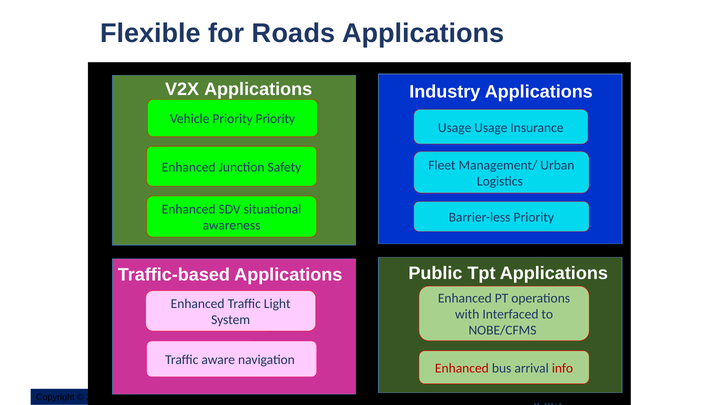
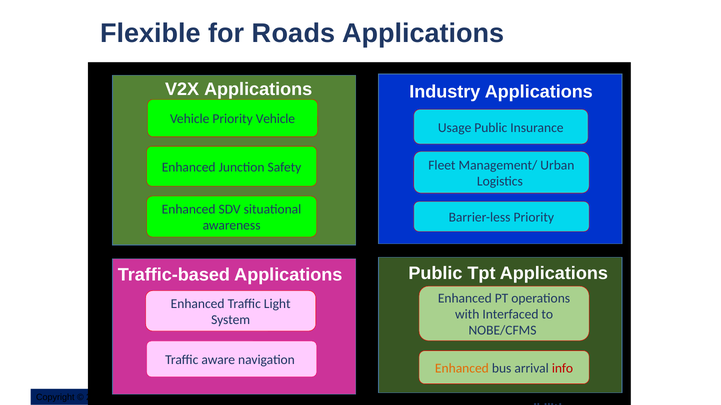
Priority Priority: Priority -> Vehicle
Usage Usage: Usage -> Public
Enhanced at (462, 369) colour: red -> orange
